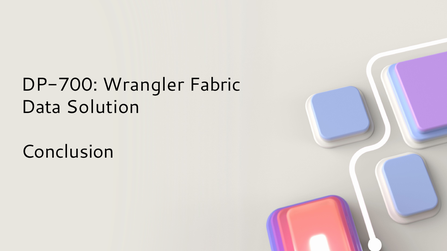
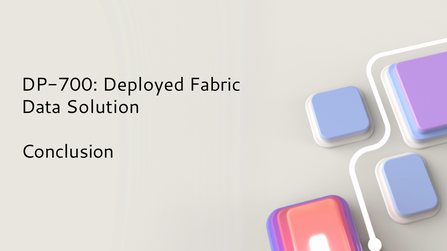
Wrangler: Wrangler -> Deployed
